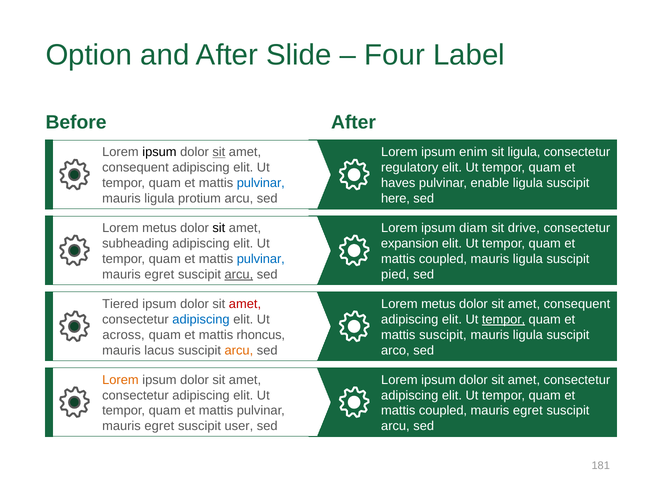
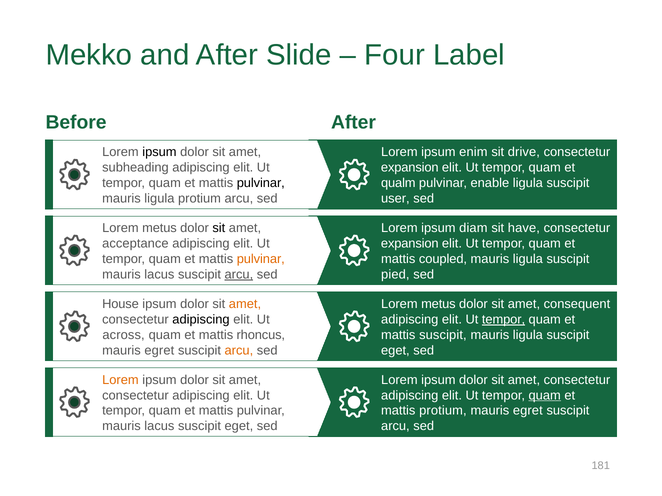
Option: Option -> Mekko
sit at (219, 152) underline: present -> none
sit ligula: ligula -> drive
consequent at (135, 168): consequent -> subheading
regulatory at (410, 168): regulatory -> expansion
haves: haves -> qualm
pulvinar at (261, 183) colour: blue -> black
here: here -> user
drive: drive -> have
subheading: subheading -> acceptance
pulvinar at (261, 259) colour: blue -> orange
egret at (159, 275): egret -> lacus
Tiered: Tiered -> House
amet at (245, 304) colour: red -> orange
adipiscing at (201, 320) colour: blue -> black
arco at (395, 351): arco -> eget
lacus at (159, 351): lacus -> egret
quam at (545, 396) underline: none -> present
coupled at (443, 411): coupled -> protium
egret at (159, 427): egret -> lacus
user at (239, 427): user -> eget
